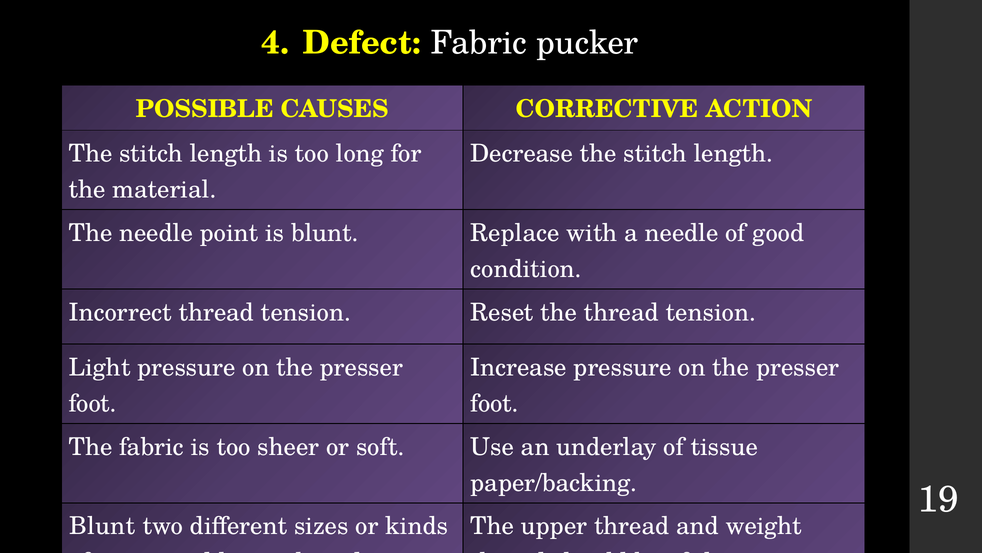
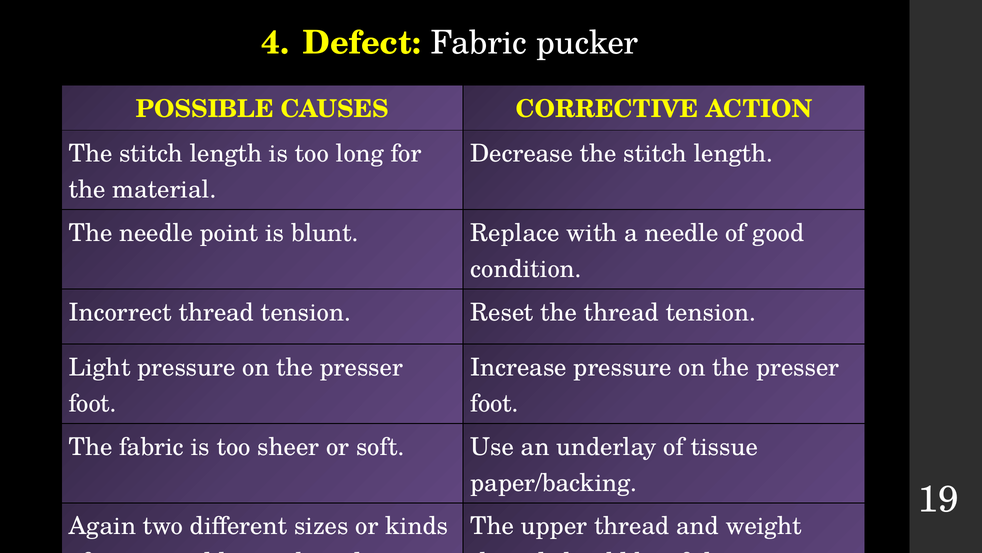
Blunt at (102, 526): Blunt -> Again
